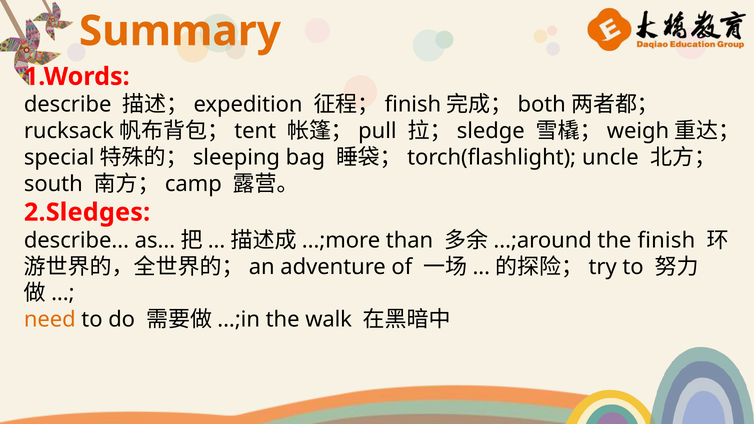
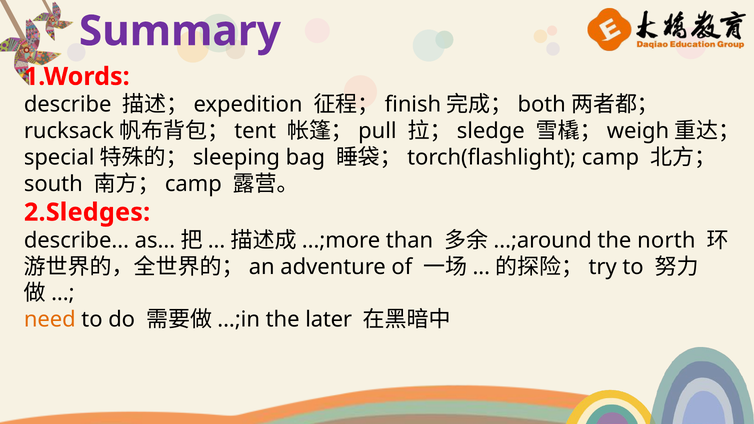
Summary colour: orange -> purple
uncle at (610, 157): uncle -> camp
the finish: finish -> north
walk: walk -> later
